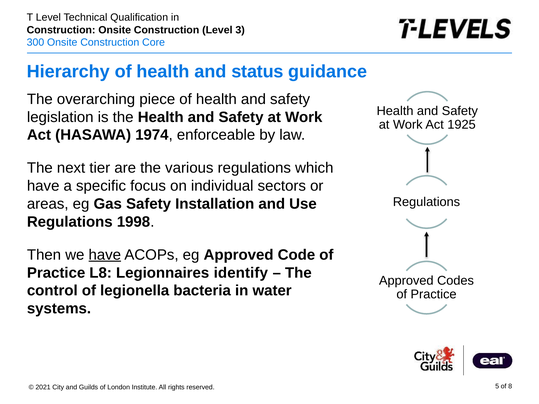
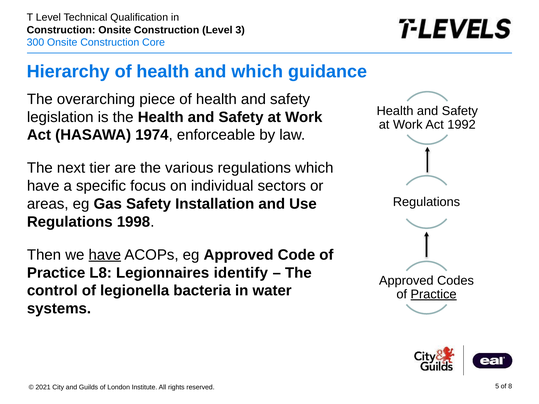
and status: status -> which
1925: 1925 -> 1992
Practice at (434, 295) underline: none -> present
